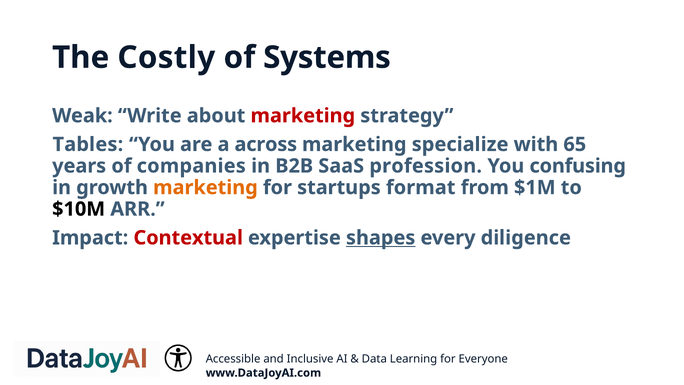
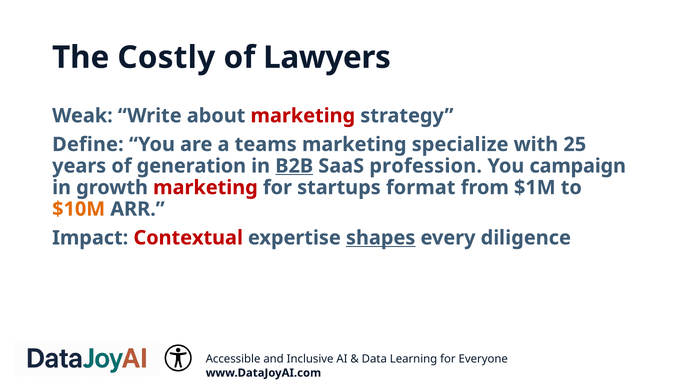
Systems: Systems -> Lawyers
Tables: Tables -> Define
across: across -> teams
65: 65 -> 25
companies: companies -> generation
B2B underline: none -> present
confusing: confusing -> campaign
marketing at (205, 187) colour: orange -> red
$10M colour: black -> orange
